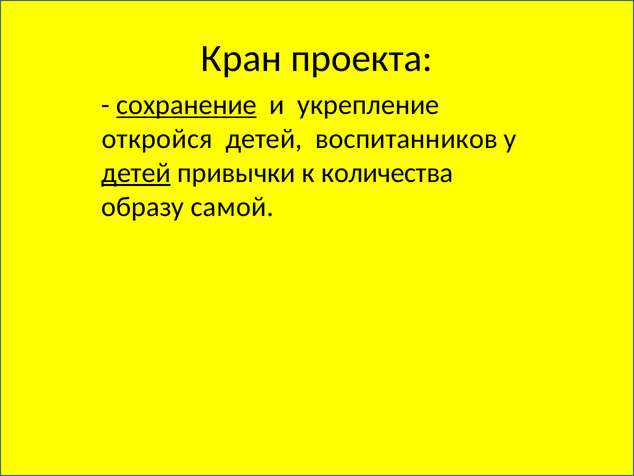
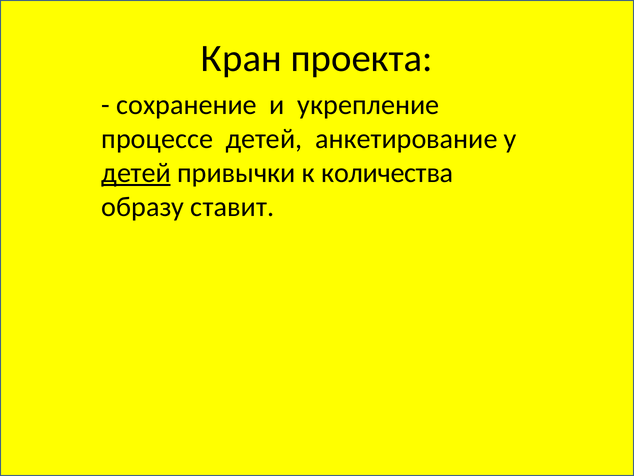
сохранение underline: present -> none
откройся: откройся -> процессе
воспитанников: воспитанников -> анкетирование
самой: самой -> ставит
